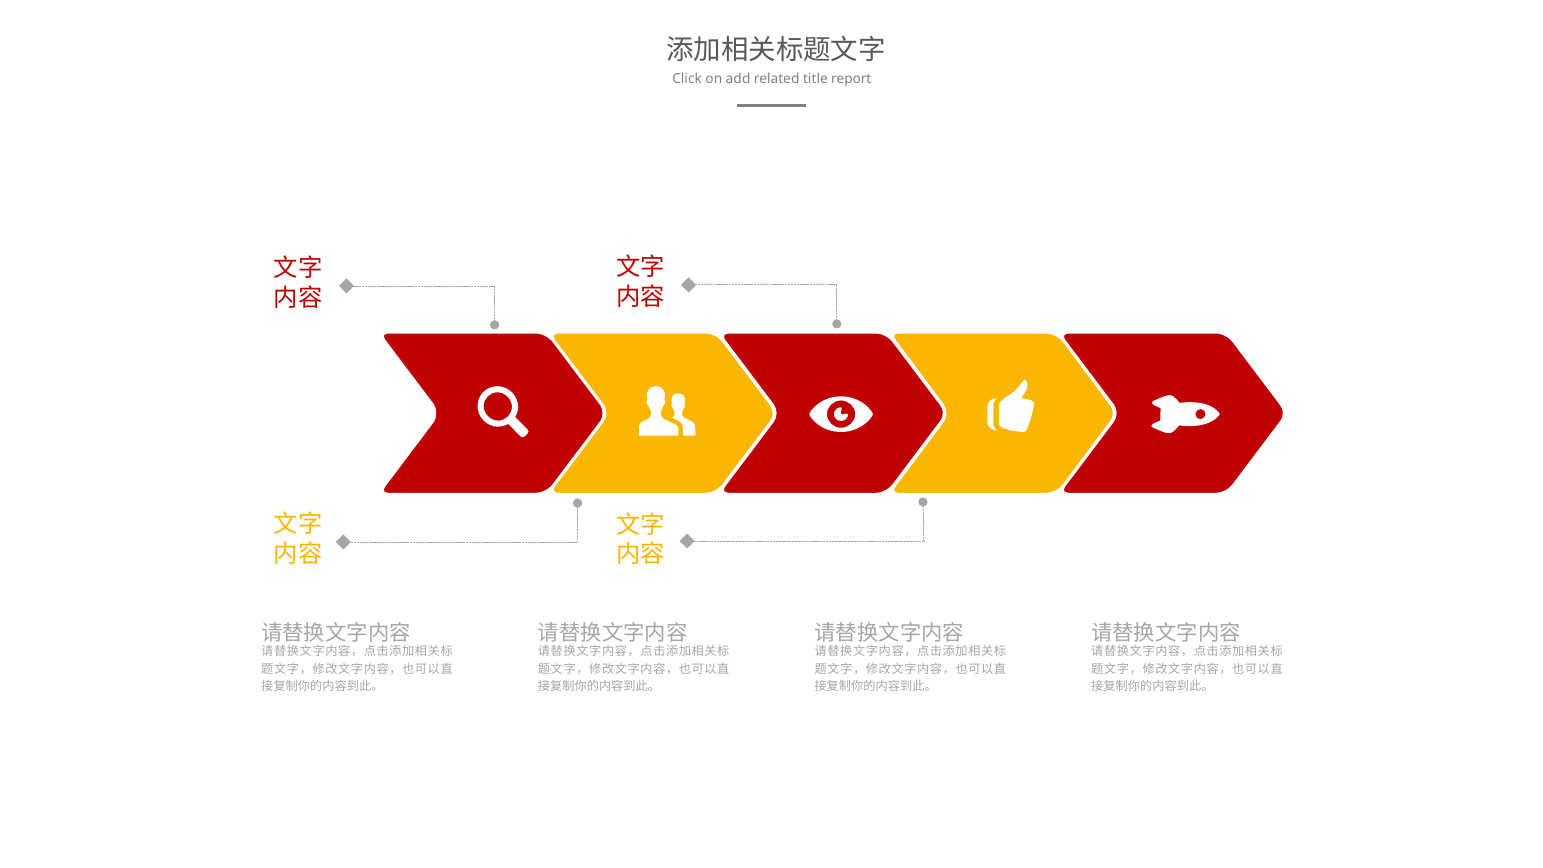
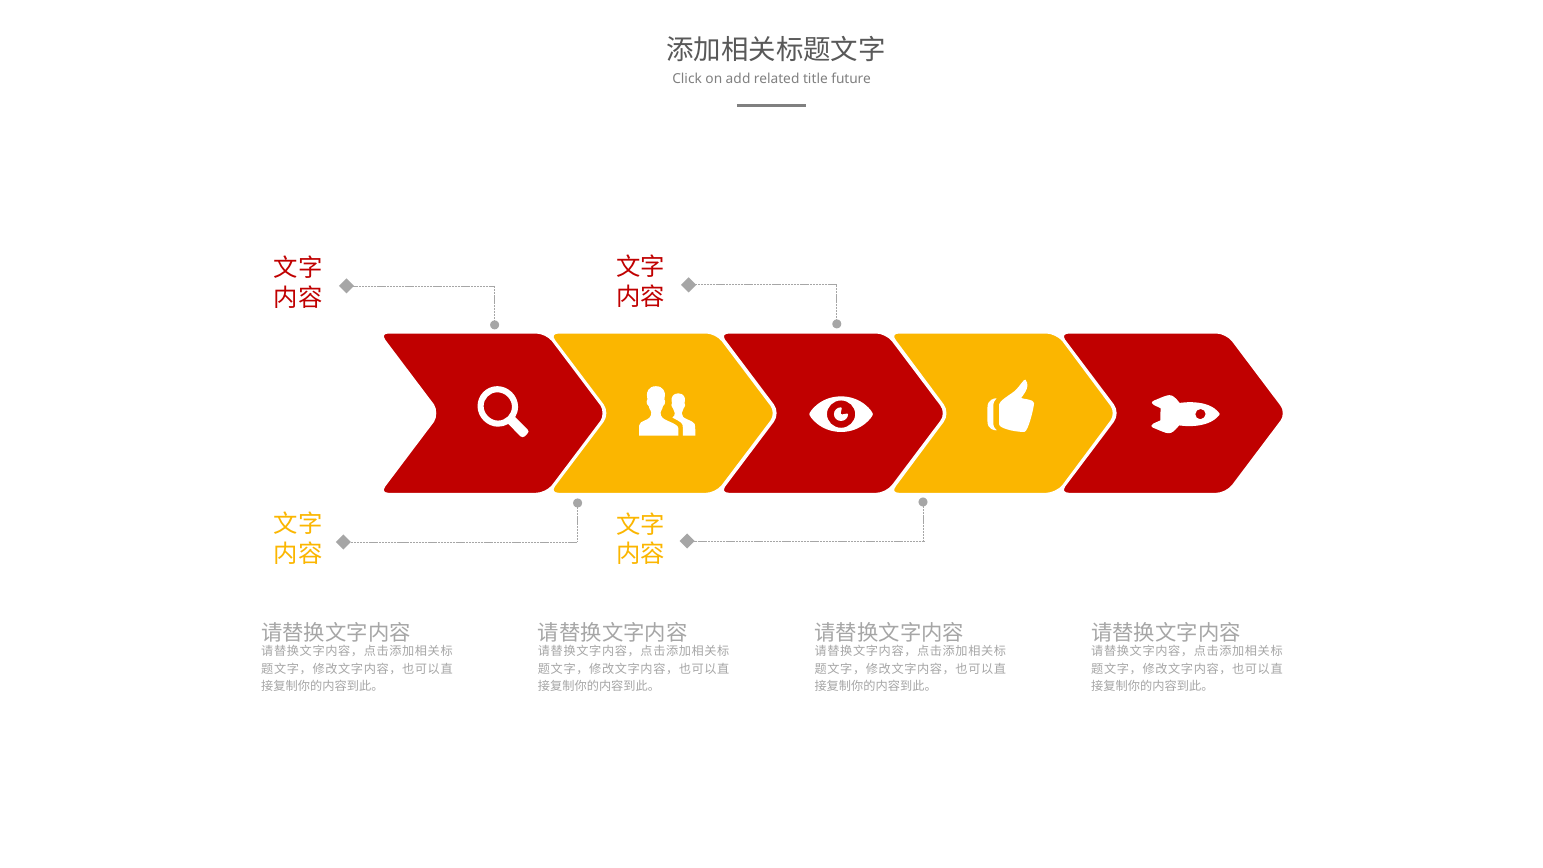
report: report -> future
